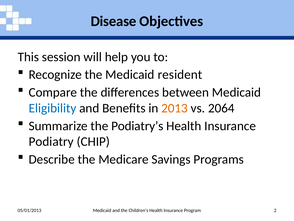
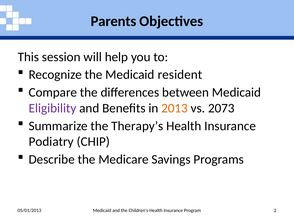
Disease: Disease -> Parents
Eligibility colour: blue -> purple
2064: 2064 -> 2073
Podiatry’s: Podiatry’s -> Therapy’s
